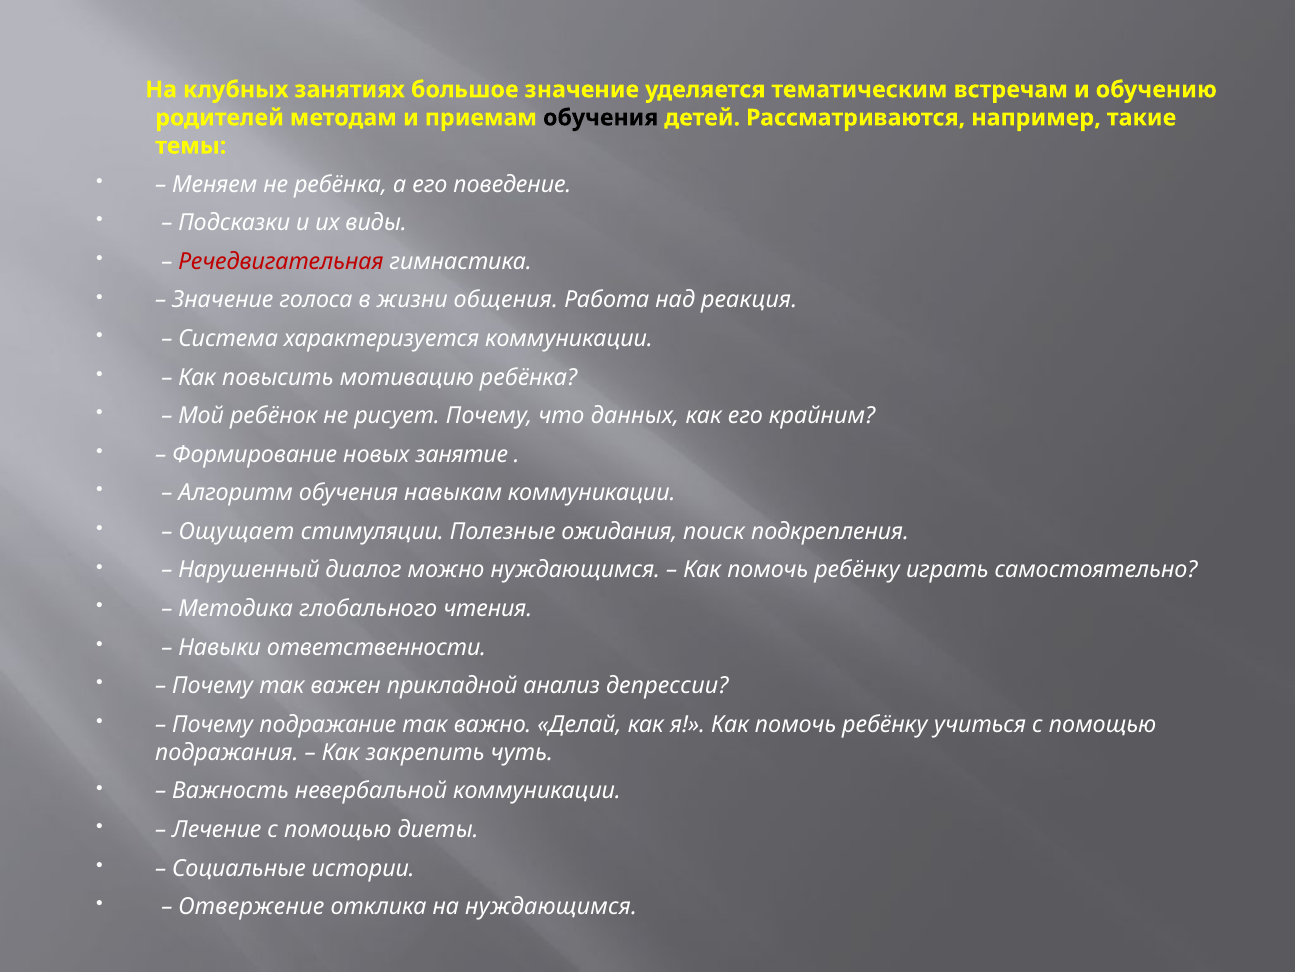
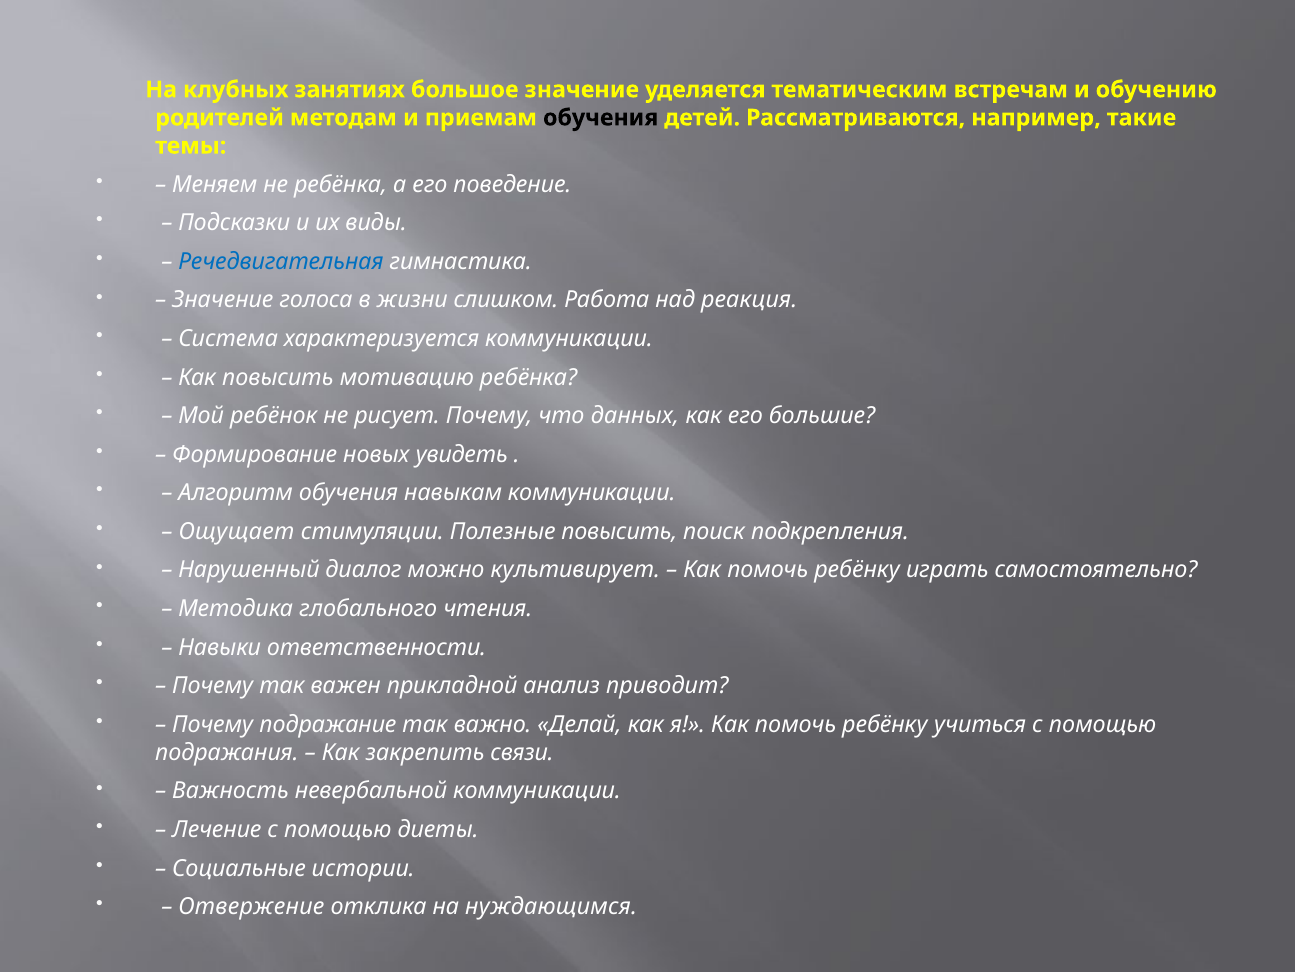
Речедвигательная colour: red -> blue
общения: общения -> слишком
крайним: крайним -> большие
занятие: занятие -> увидеть
Полезные ожидания: ожидания -> повысить
можно нуждающимся: нуждающимся -> культивирует
депрессии: депрессии -> приводит
чуть: чуть -> связи
